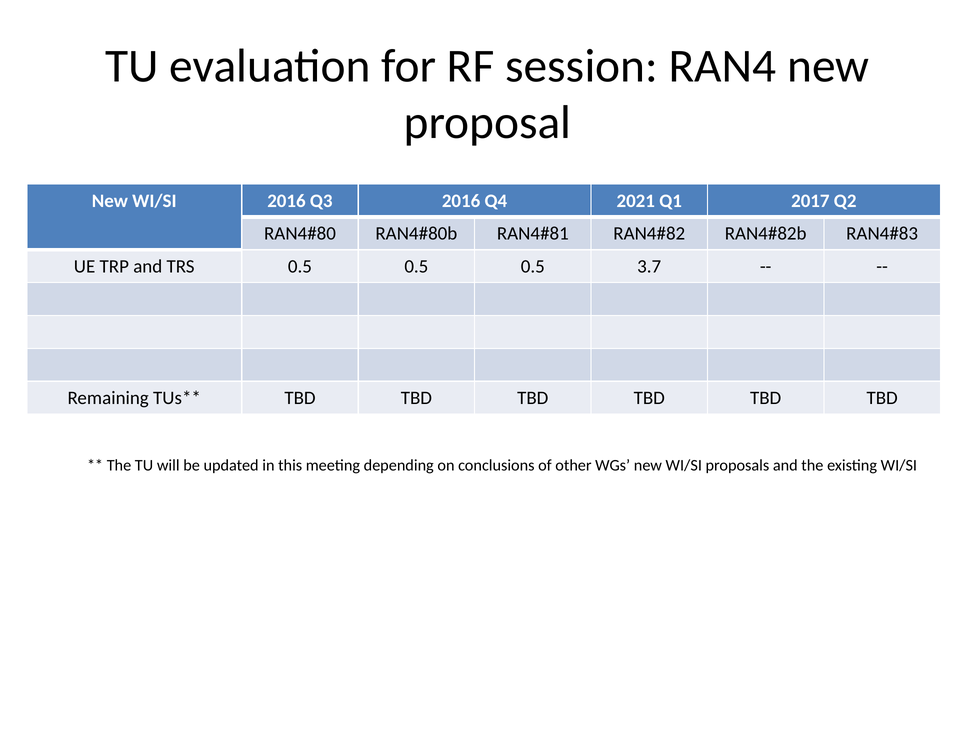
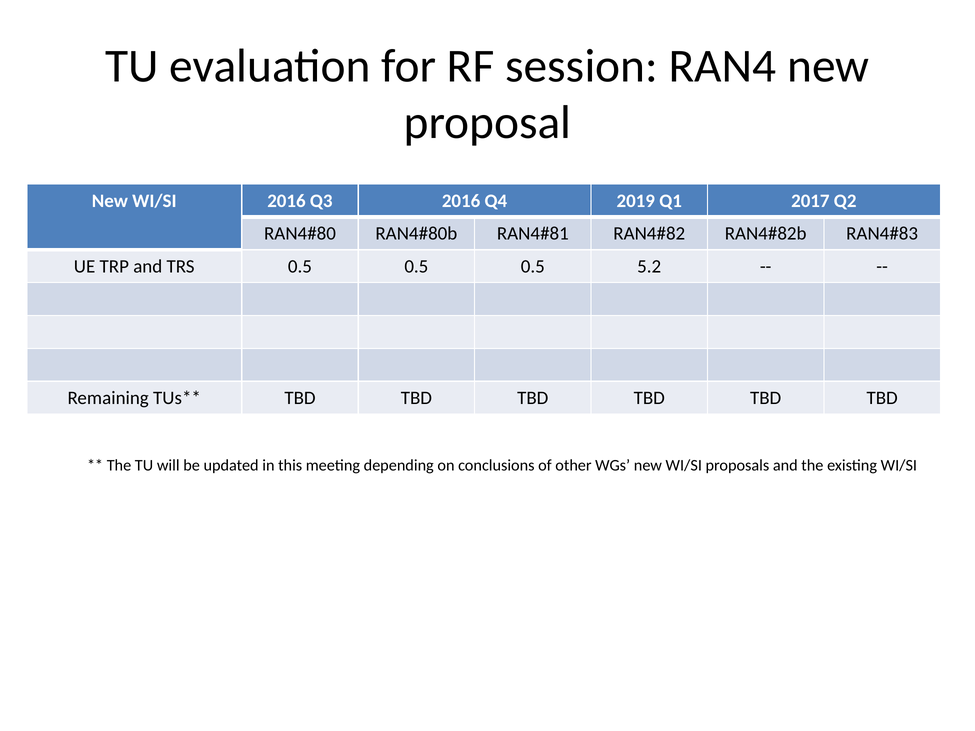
2021: 2021 -> 2019
3.7: 3.7 -> 5.2
